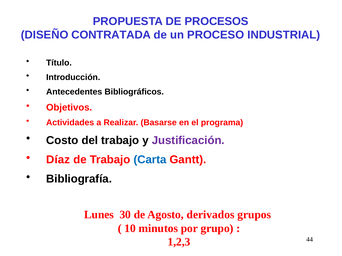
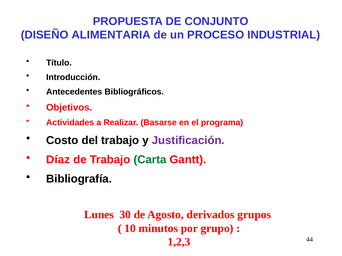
PROCESOS: PROCESOS -> CONJUNTO
CONTRATADA: CONTRATADA -> ALIMENTARIA
Carta colour: blue -> green
